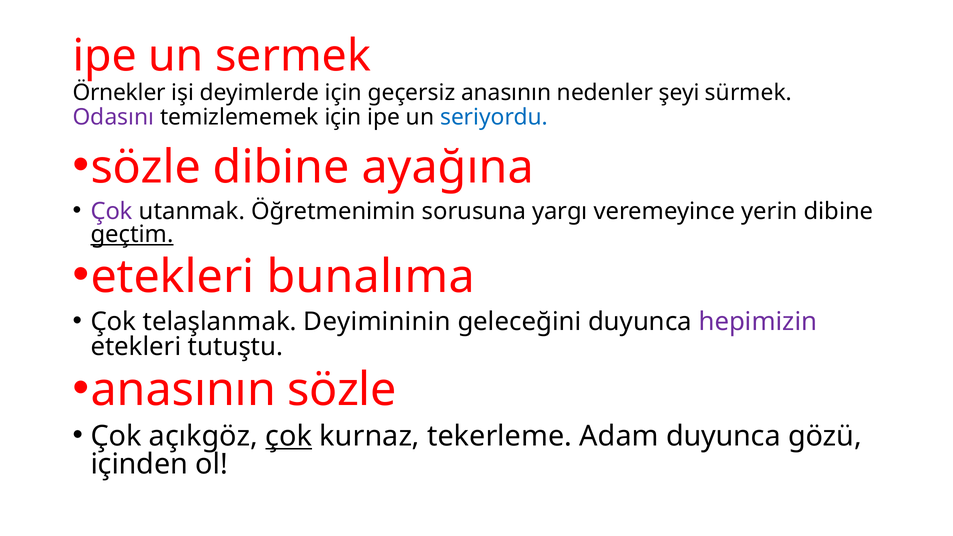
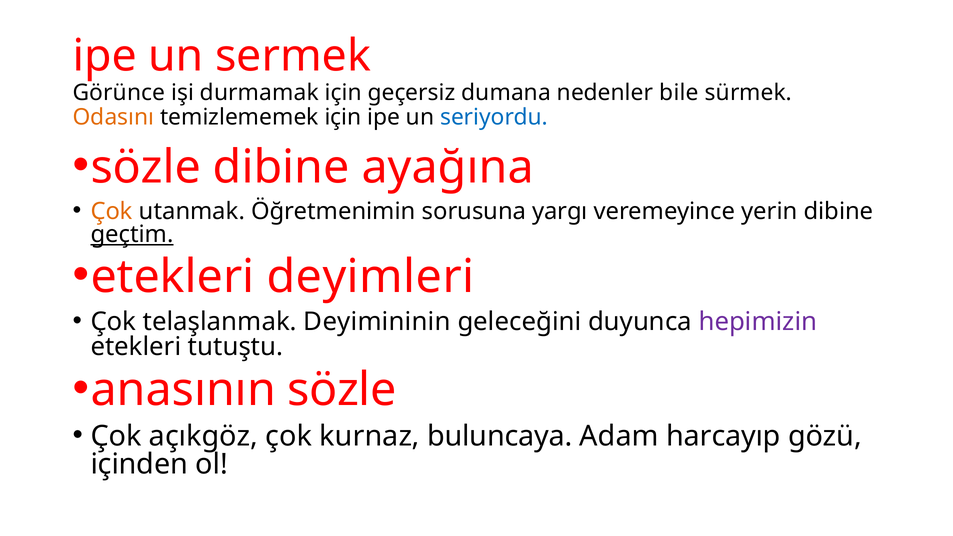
Örnekler: Örnekler -> Görünce
deyimlerde: deyimlerde -> durmamak
geçersiz anasının: anasının -> dumana
şeyi: şeyi -> bile
Odasını colour: purple -> orange
Çok at (112, 211) colour: purple -> orange
bunalıma: bunalıma -> deyimleri
çok at (289, 436) underline: present -> none
tekerleme: tekerleme -> buluncaya
Adam duyunca: duyunca -> harcayıp
